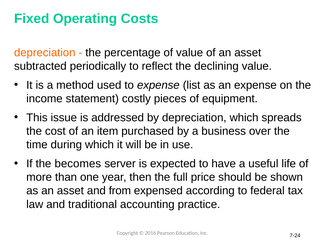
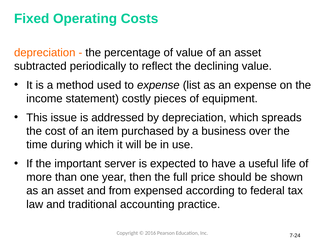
becomes: becomes -> important
